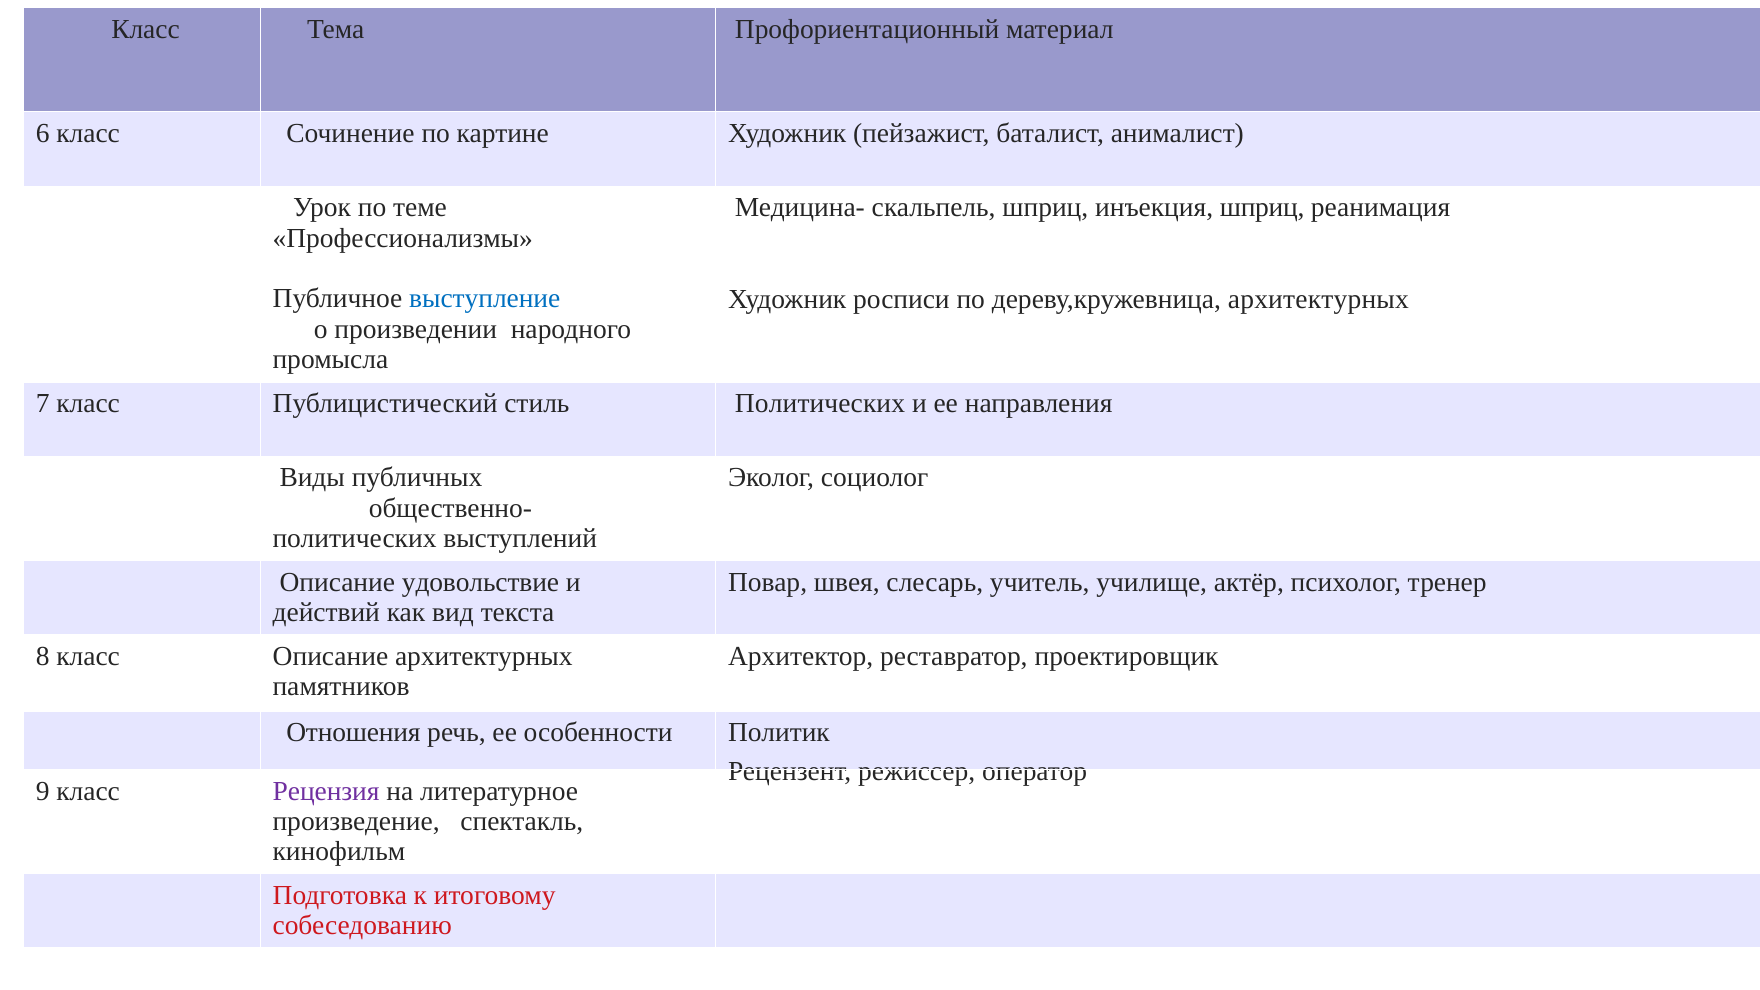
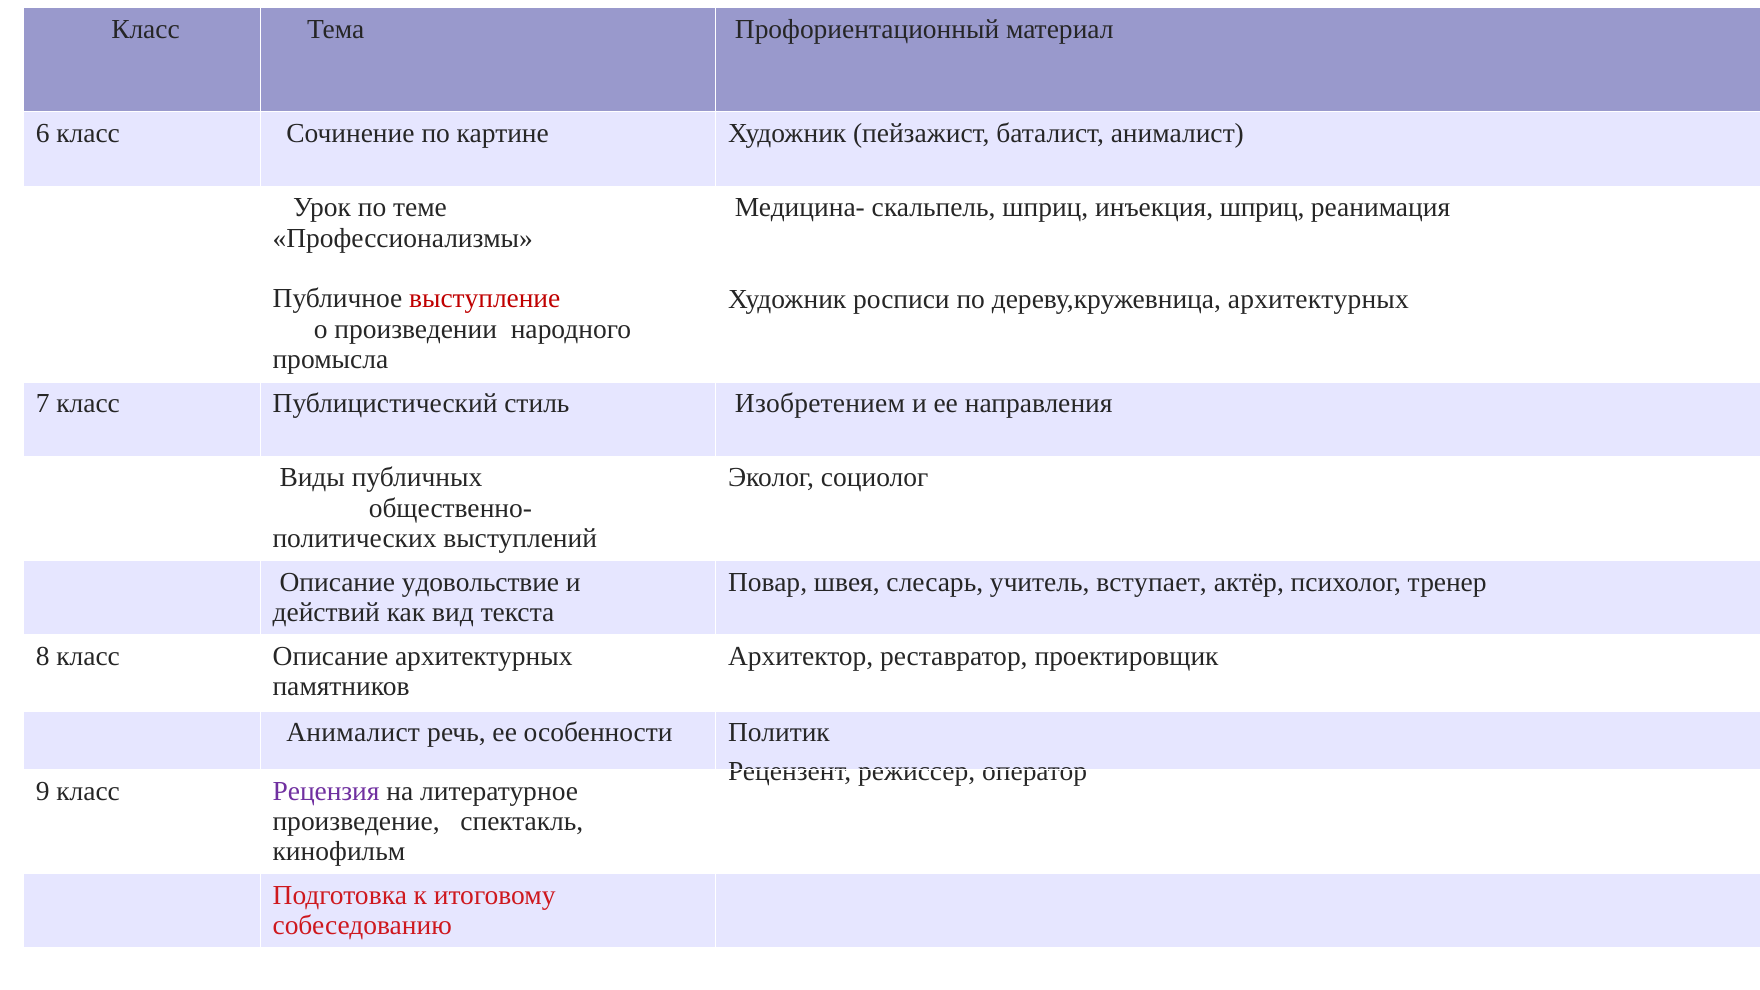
выступление colour: blue -> red
стиль Политических: Политических -> Изобретением
училище: училище -> вступает
Отношения at (353, 733): Отношения -> Анималист
